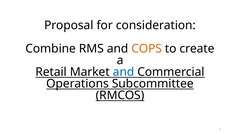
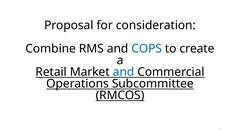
COPS colour: orange -> blue
